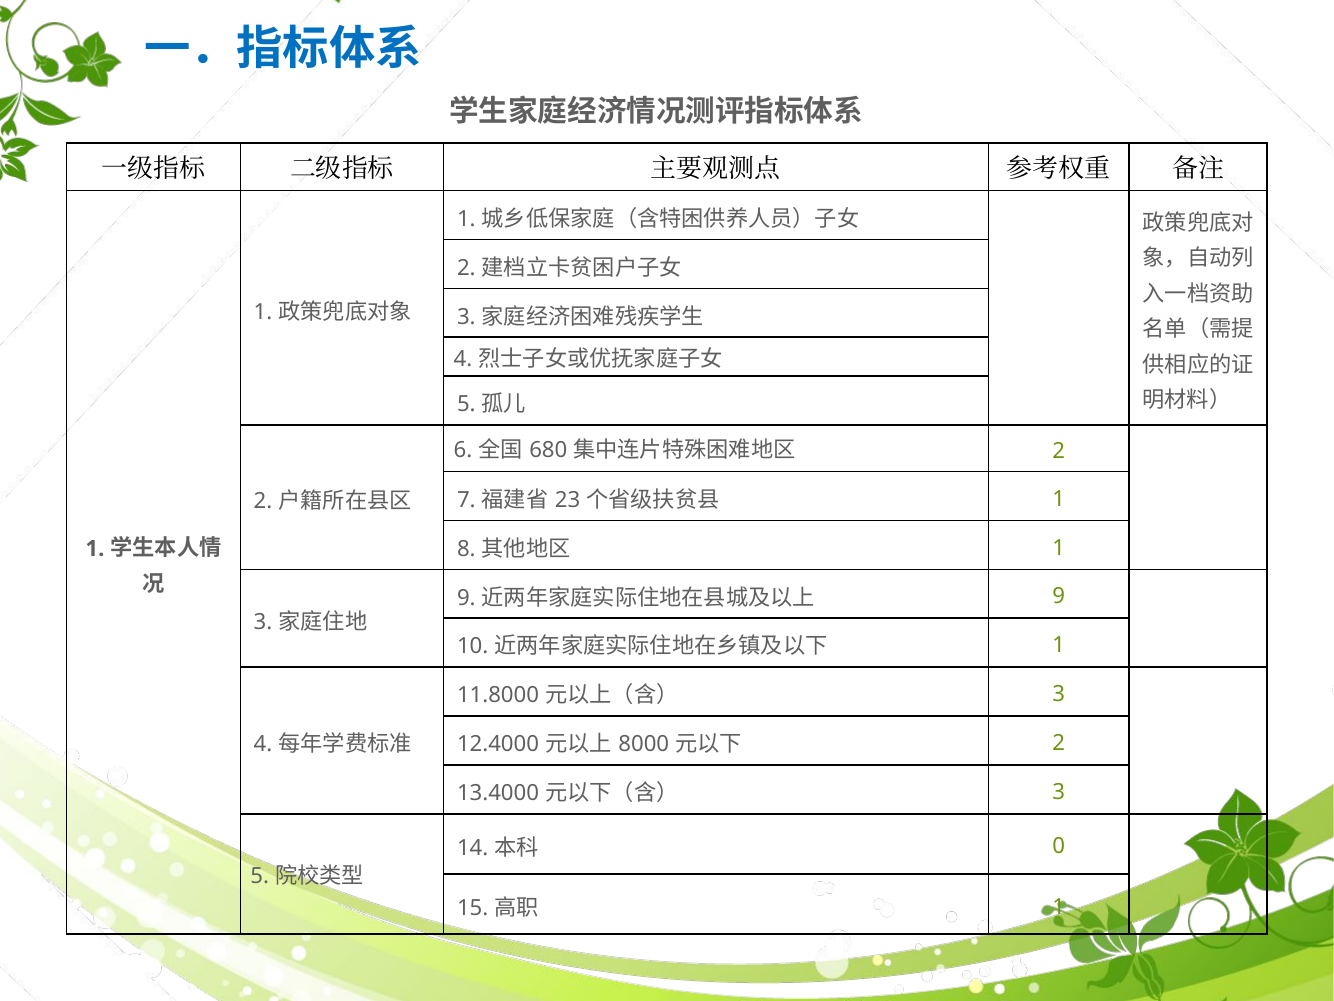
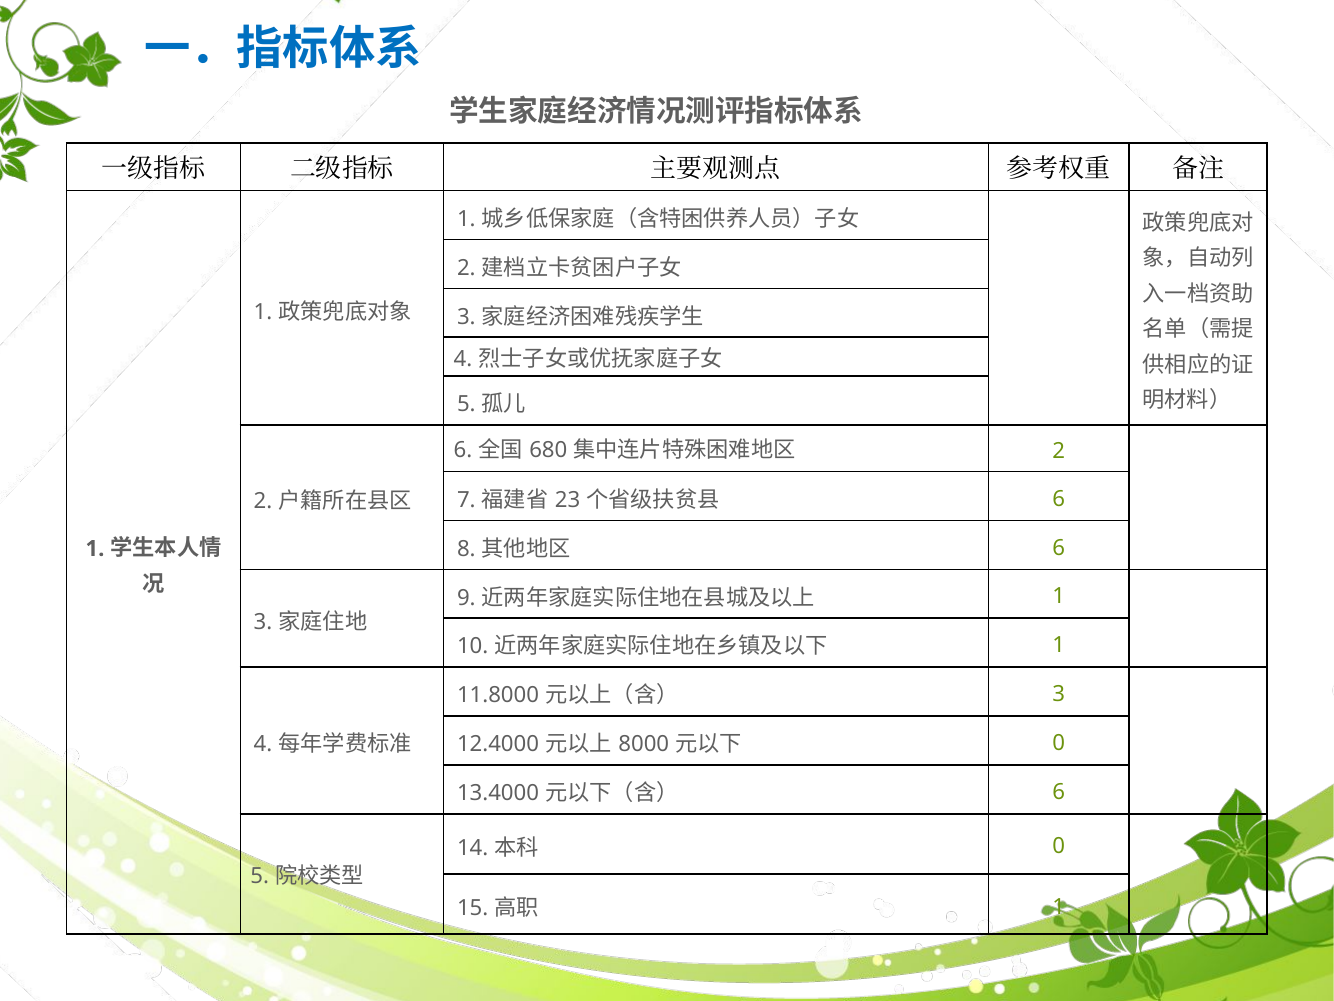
1 at (1059, 499): 1 -> 6
1 at (1059, 547): 1 -> 6
9 at (1059, 596): 9 -> 1
2 at (1059, 743): 2 -> 0
3 at (1059, 792): 3 -> 6
